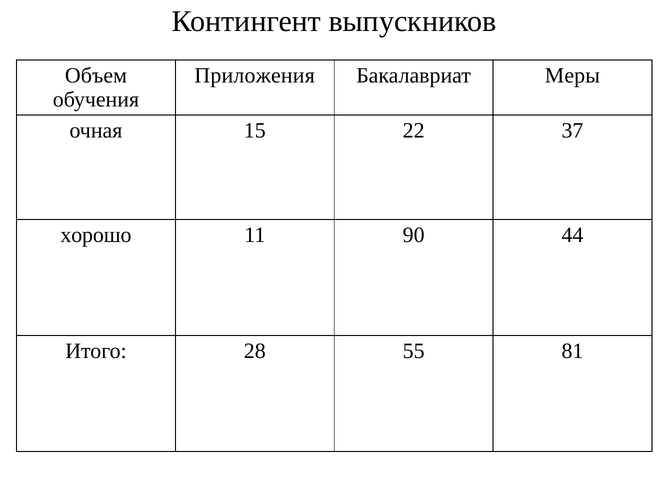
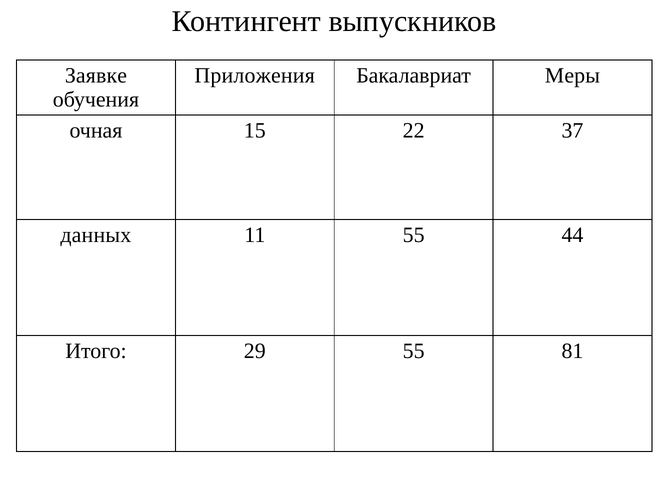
Объем: Объем -> Заявке
хорошо: хорошо -> данных
11 90: 90 -> 55
28: 28 -> 29
